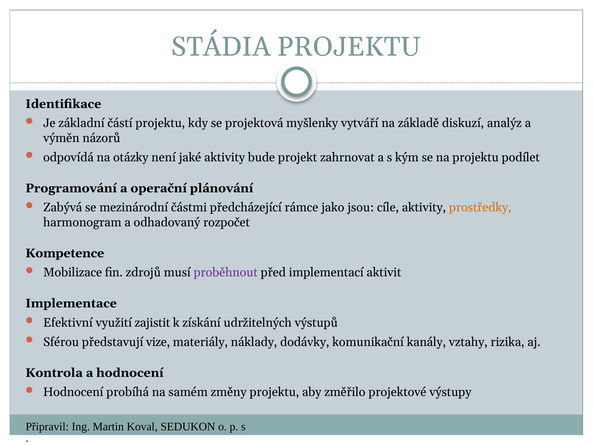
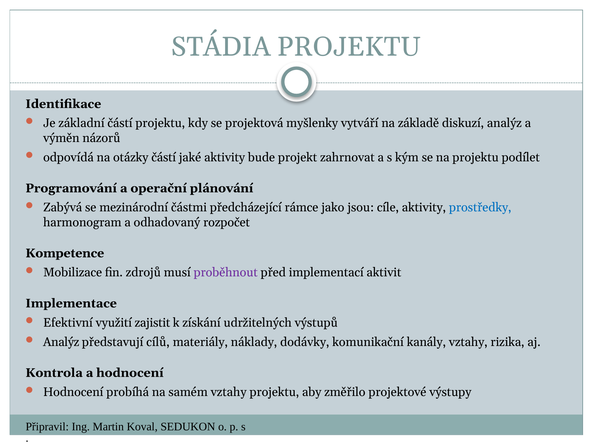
otázky není: není -> částí
prostředky colour: orange -> blue
Sférou at (61, 342): Sférou -> Analýz
vize: vize -> cílů
samém změny: změny -> vztahy
